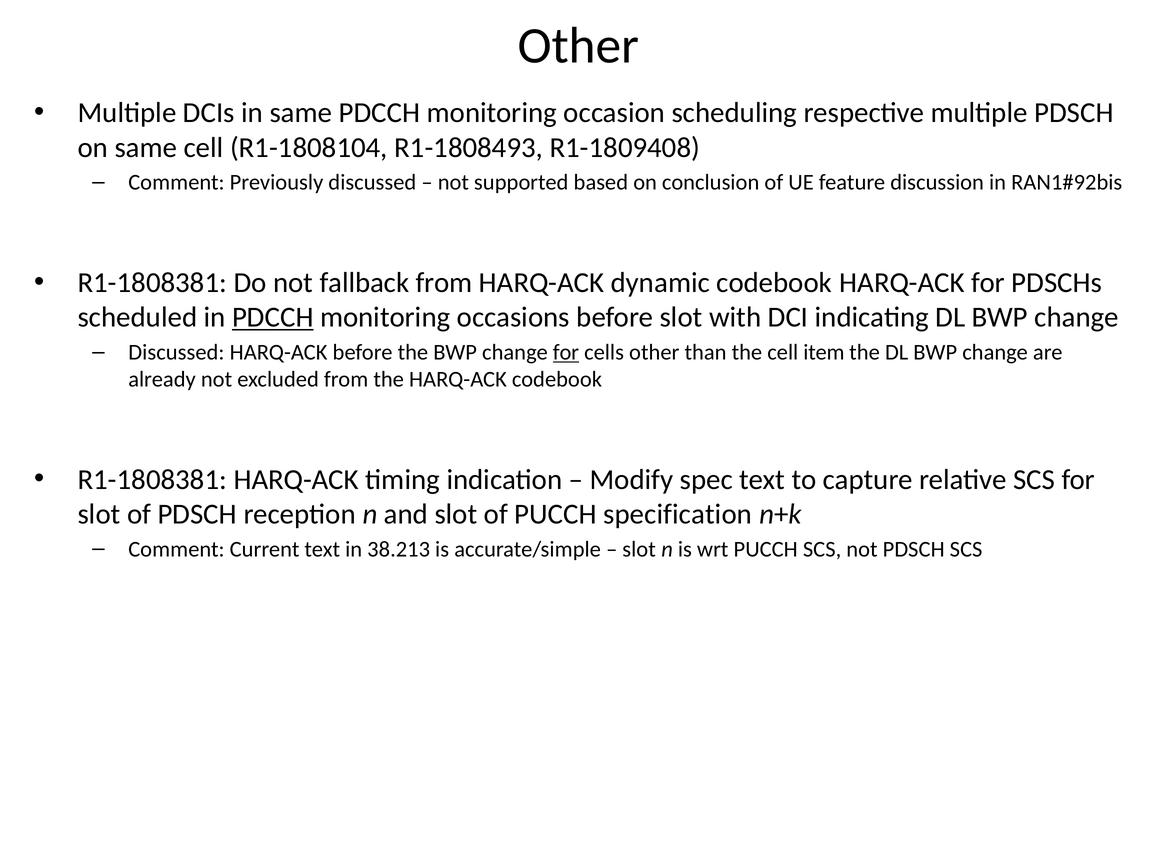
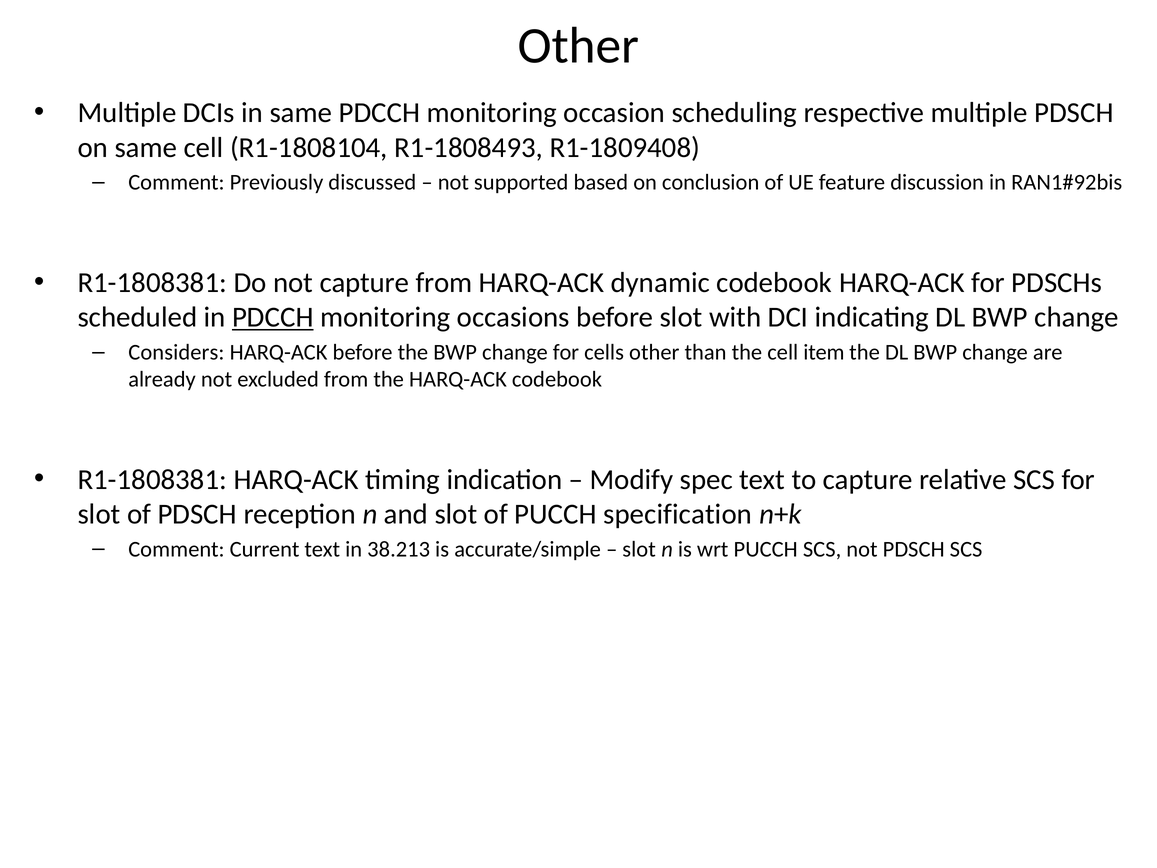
not fallback: fallback -> capture
Discussed at (176, 352): Discussed -> Considers
for at (566, 352) underline: present -> none
